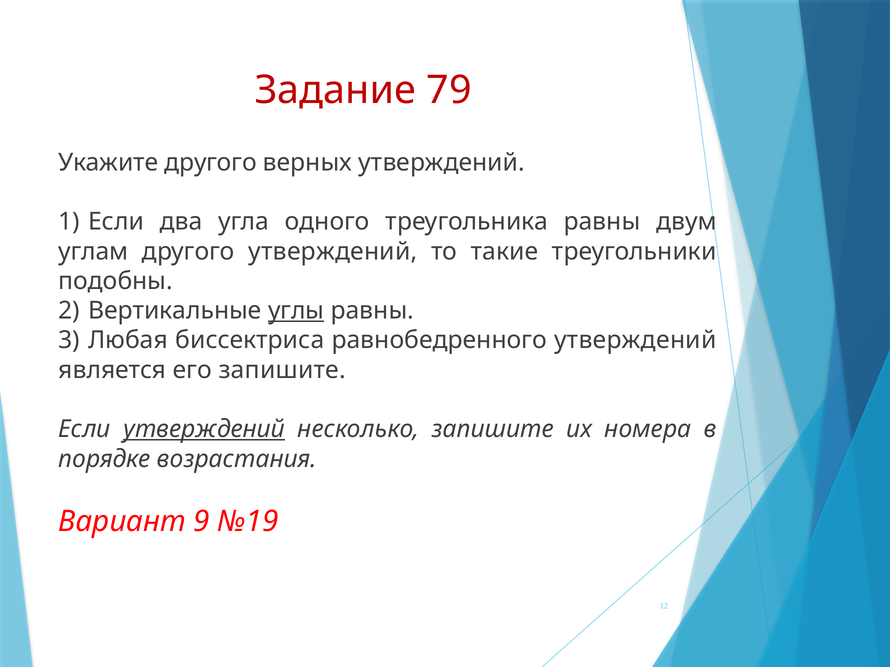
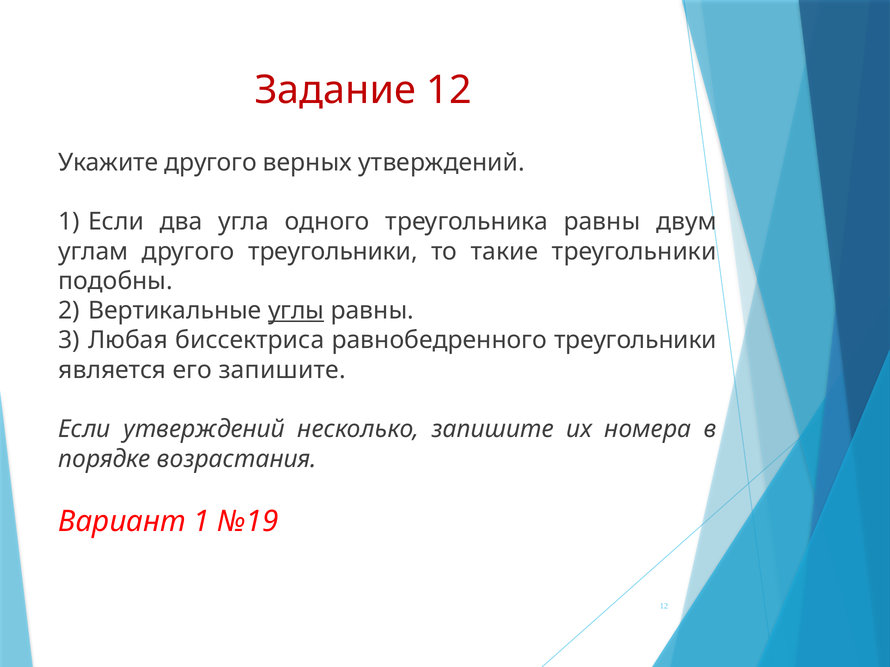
Задание 79: 79 -> 12
другого утверждений: утверждений -> треугольники
равнобедренного утверждений: утверждений -> треугольники
утверждений at (204, 430) underline: present -> none
Вариант 9: 9 -> 1
